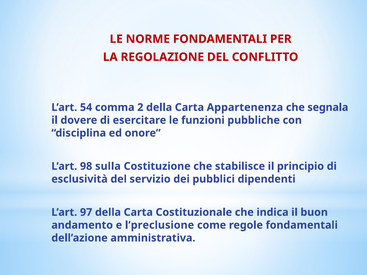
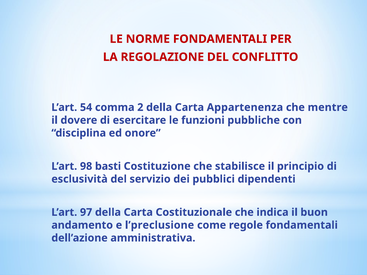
segnala: segnala -> mentre
sulla: sulla -> basti
